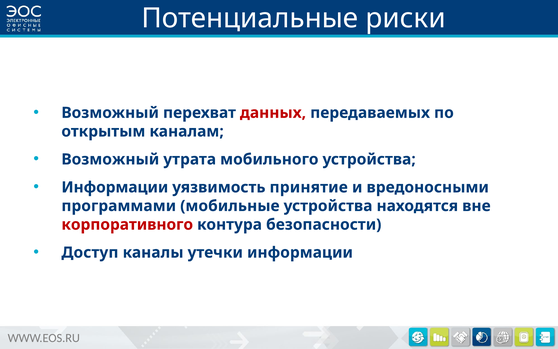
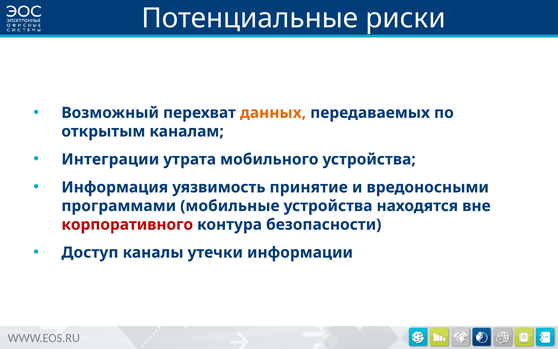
данных colour: red -> orange
Возможный at (110, 159): Возможный -> Интеграции
Информации at (115, 187): Информации -> Информация
